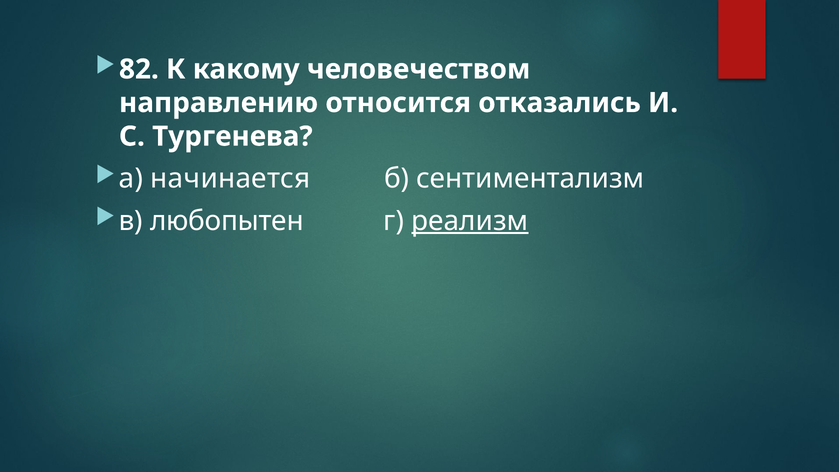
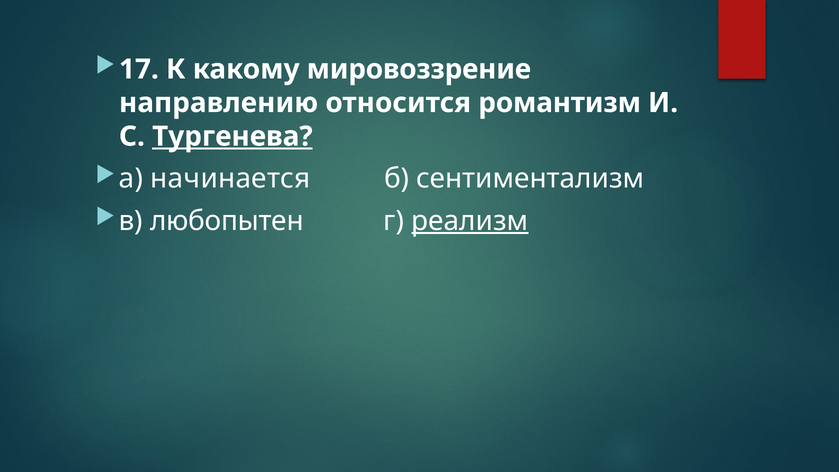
82: 82 -> 17
человечеством: человечеством -> мировоззрение
отказались: отказались -> романтизм
Тургенева underline: none -> present
